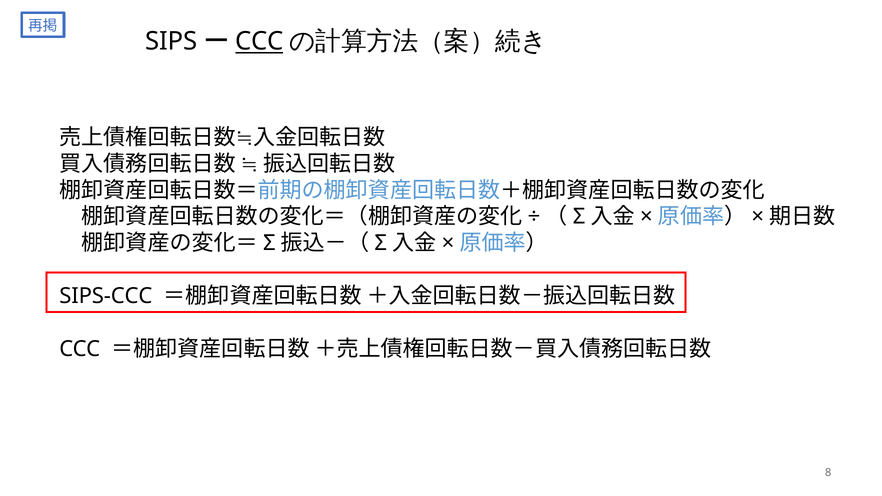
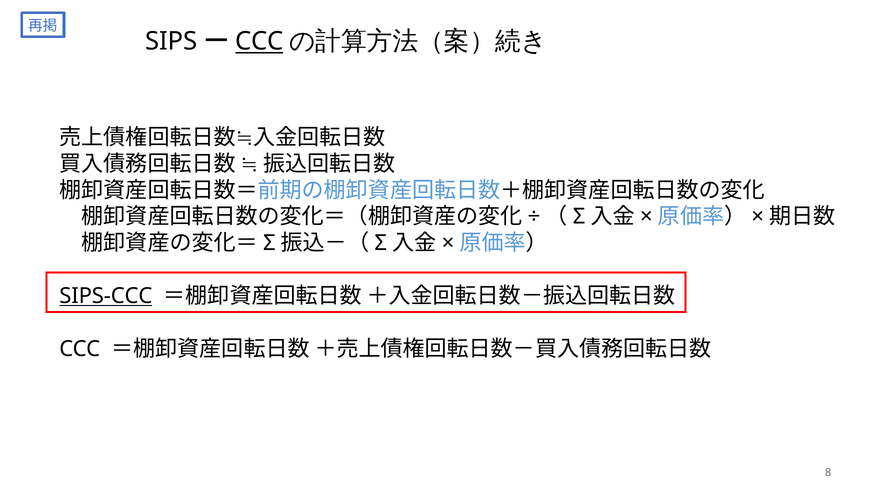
SIPS-CCC underline: none -> present
